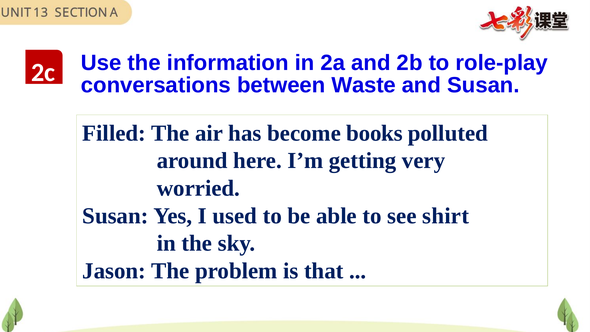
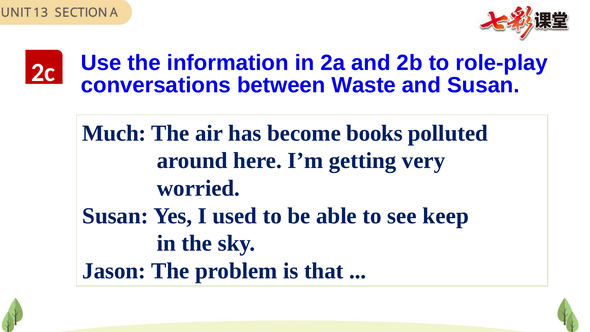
Filled: Filled -> Much
shirt: shirt -> keep
